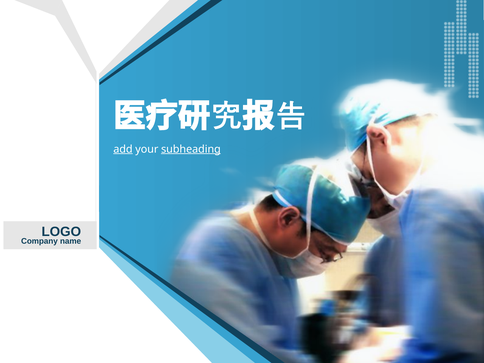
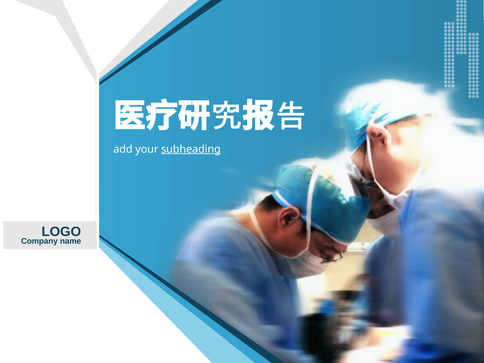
add underline: present -> none
